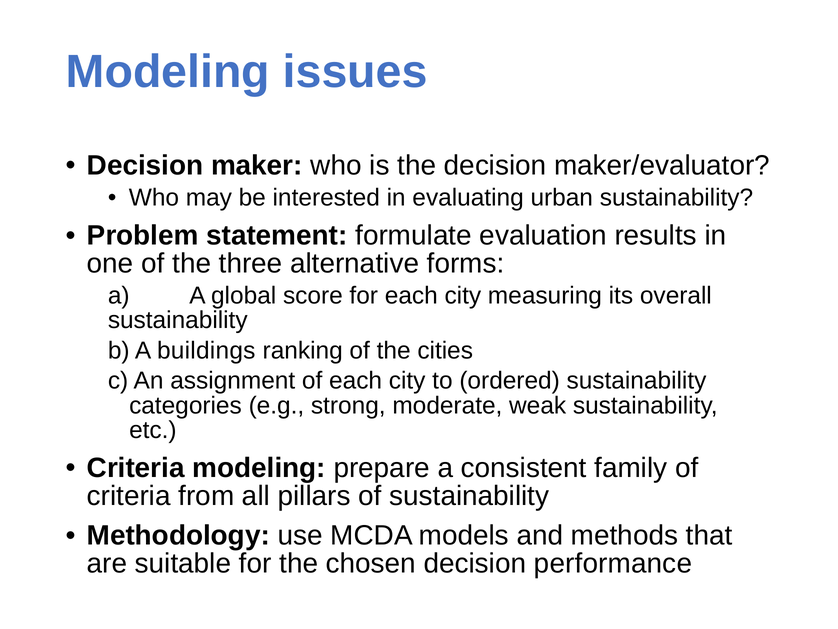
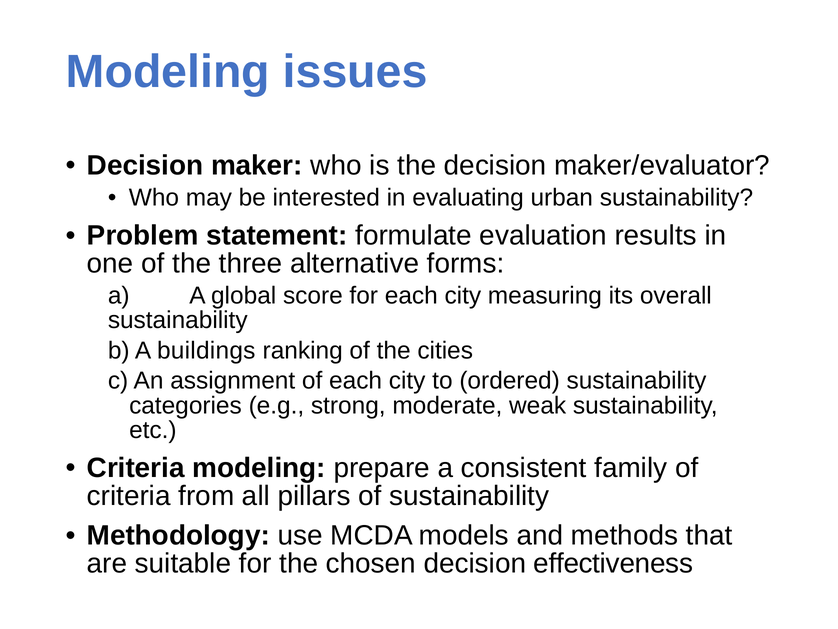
performance: performance -> effectiveness
